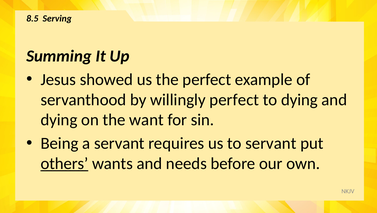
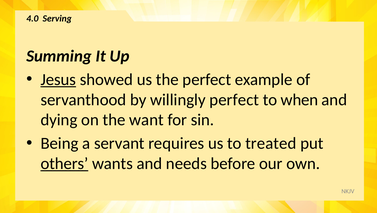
8.5: 8.5 -> 4.0
Jesus underline: none -> present
to dying: dying -> when
to servant: servant -> treated
